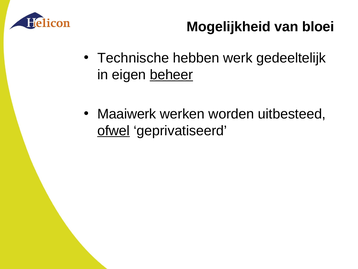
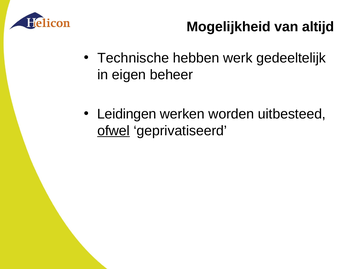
bloei: bloei -> altijd
beheer underline: present -> none
Maaiwerk: Maaiwerk -> Leidingen
